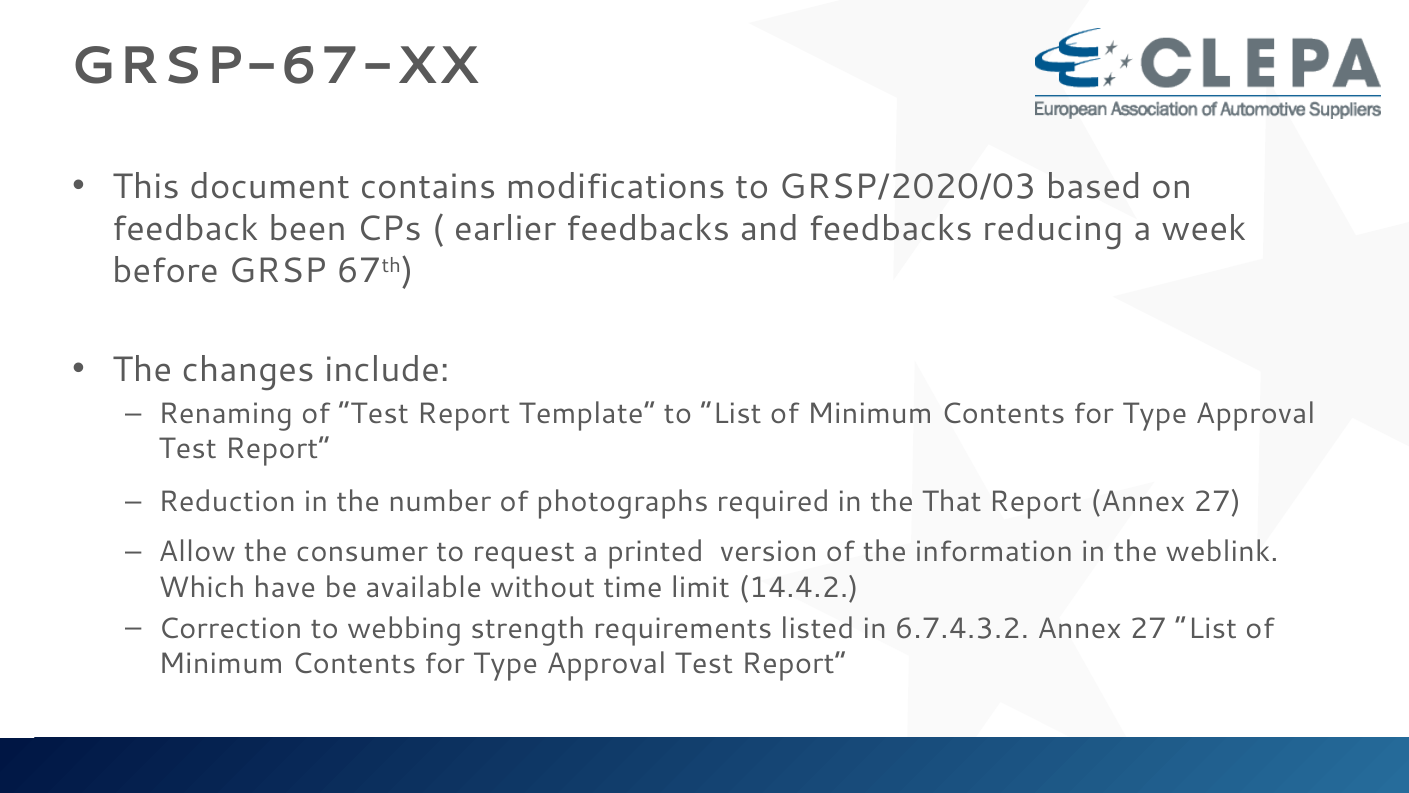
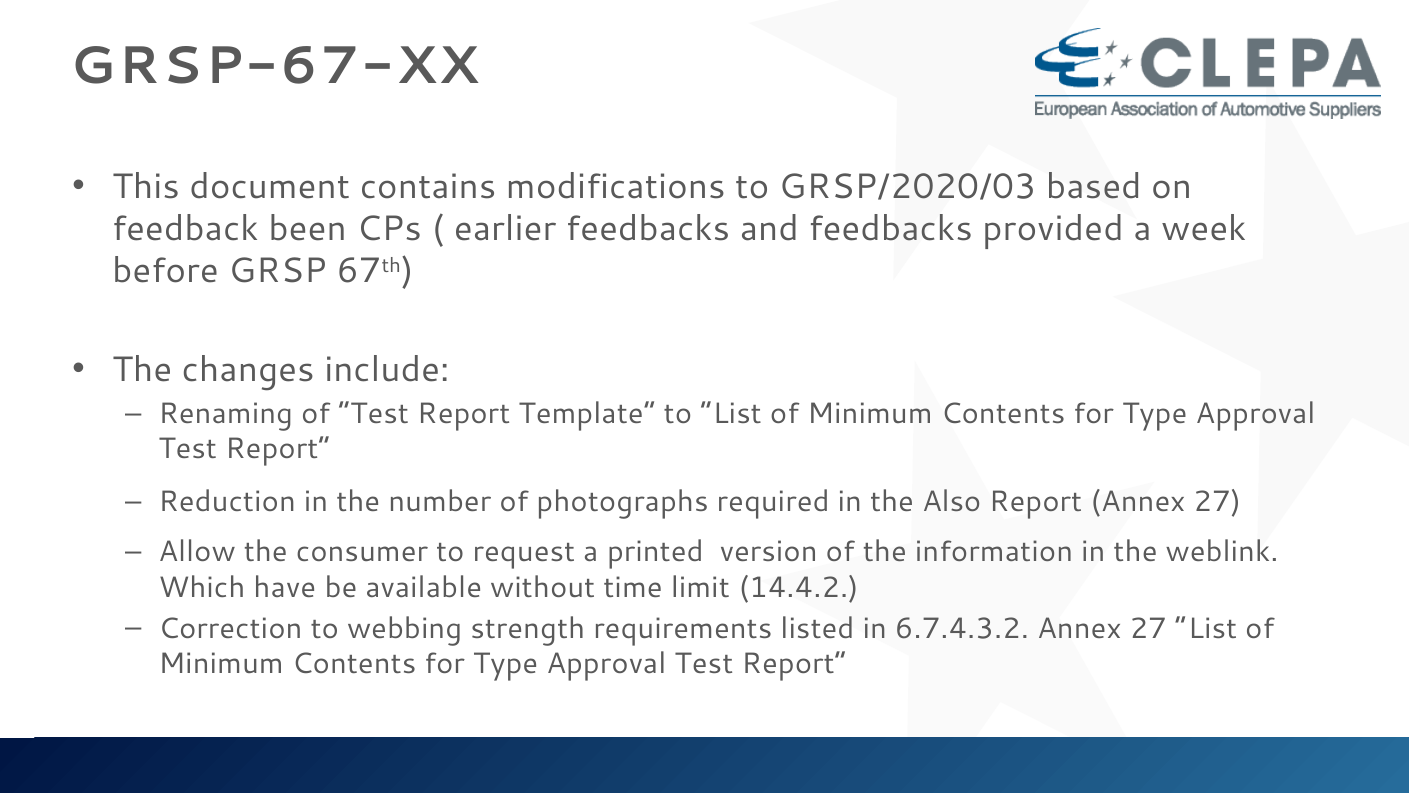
reducing: reducing -> provided
That: That -> Also
